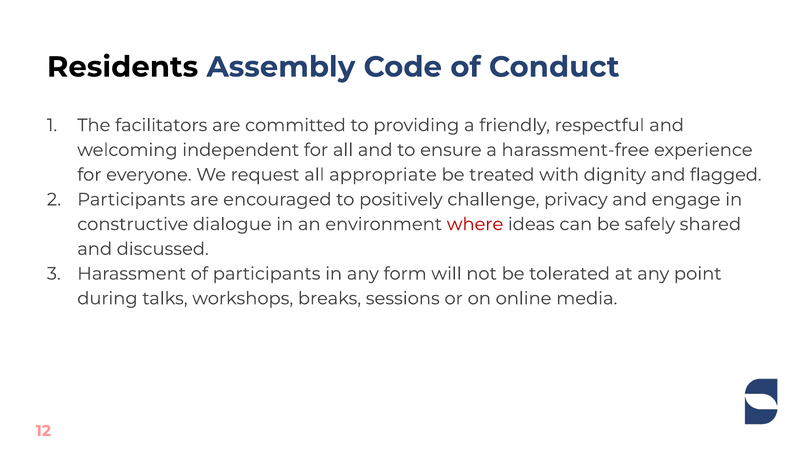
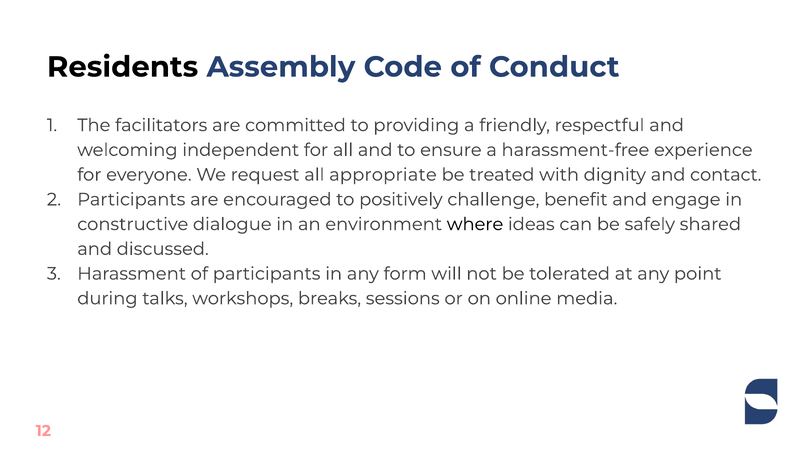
flagged: flagged -> contact
privacy: privacy -> benefit
where colour: red -> black
